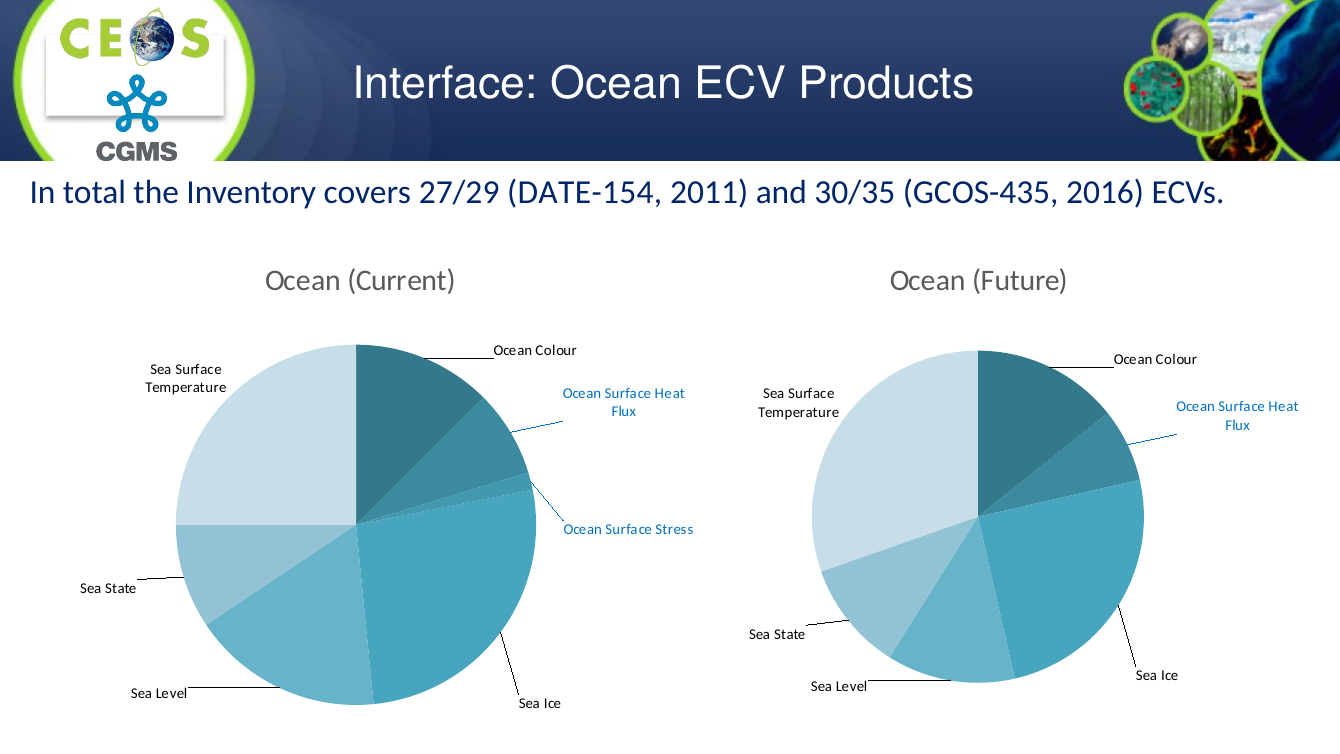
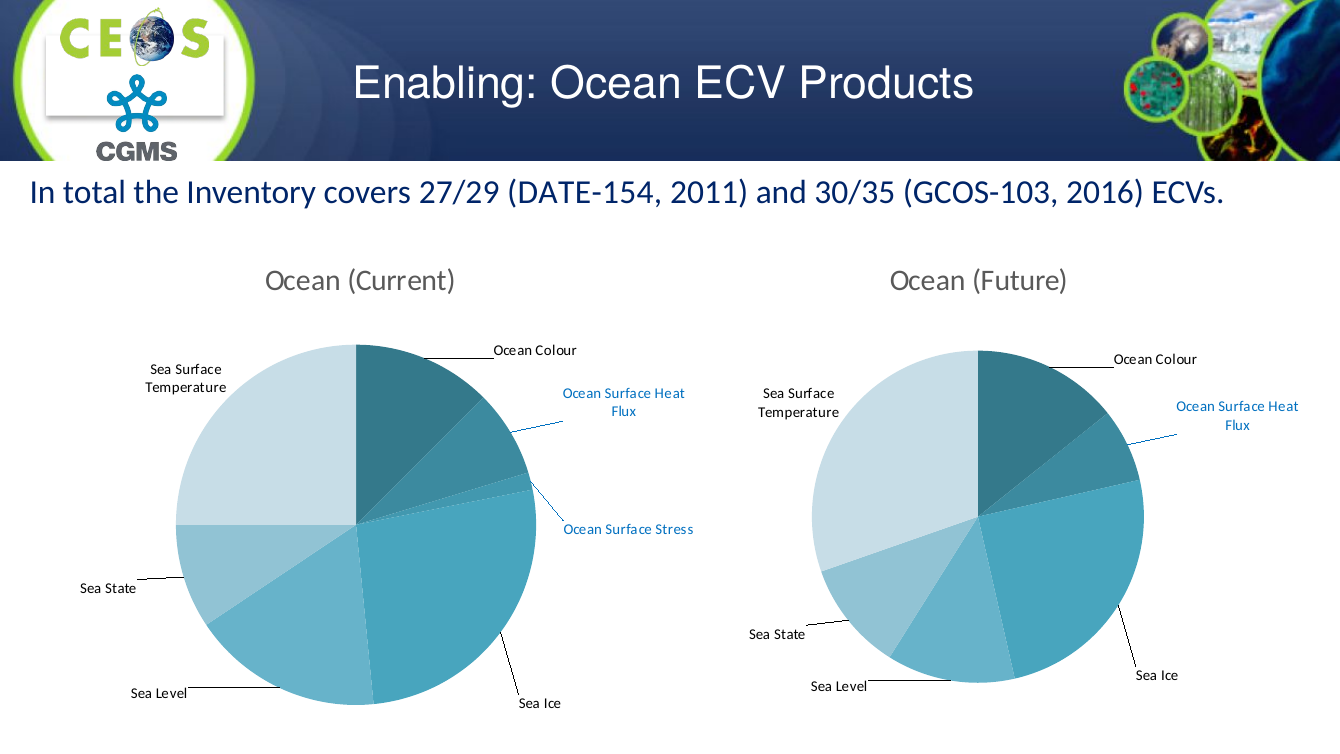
Interface: Interface -> Enabling
GCOS-435: GCOS-435 -> GCOS-103
